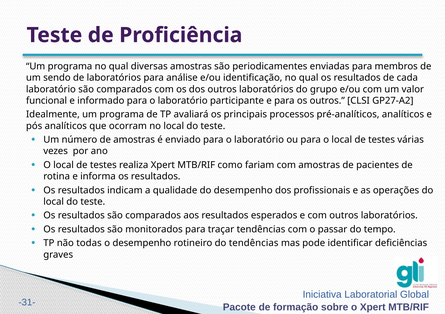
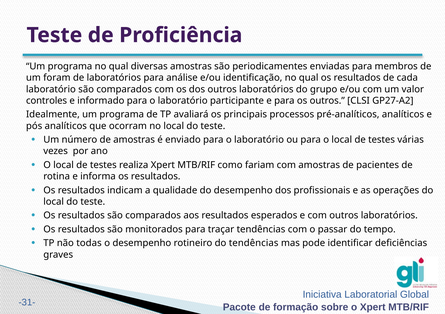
sendo: sendo -> foram
funcional: funcional -> controles
